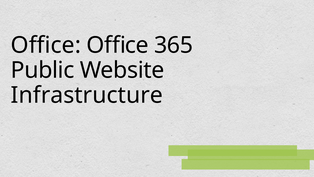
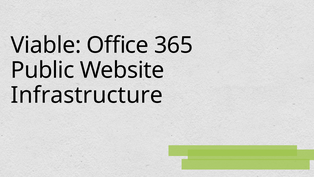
Office at (46, 45): Office -> Viable
